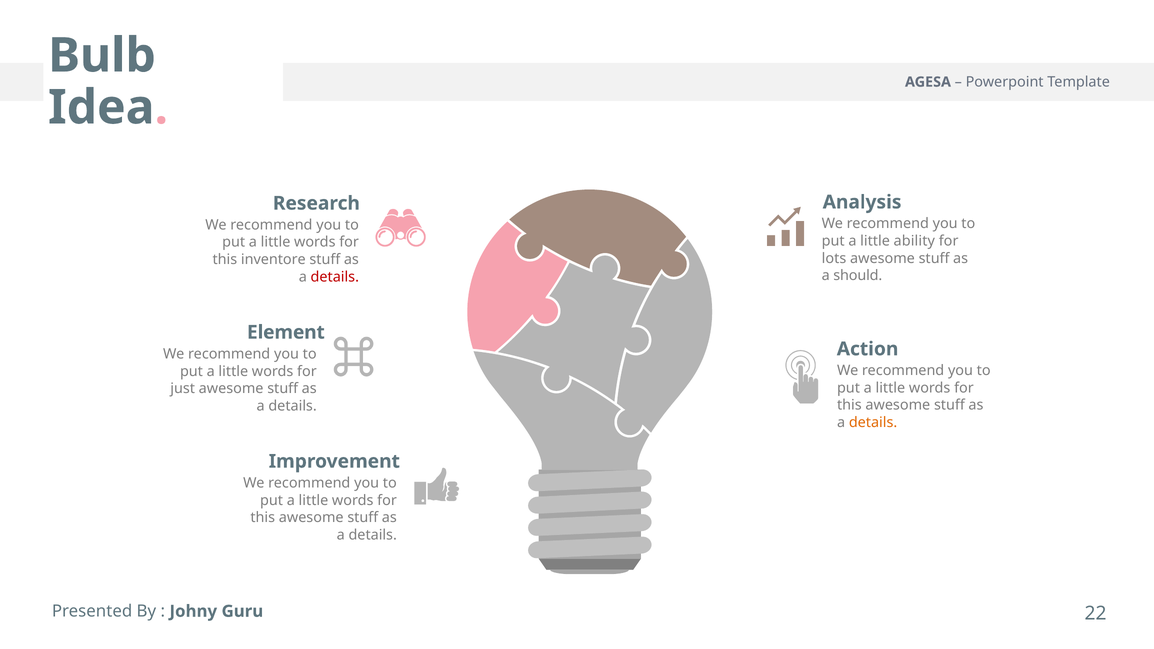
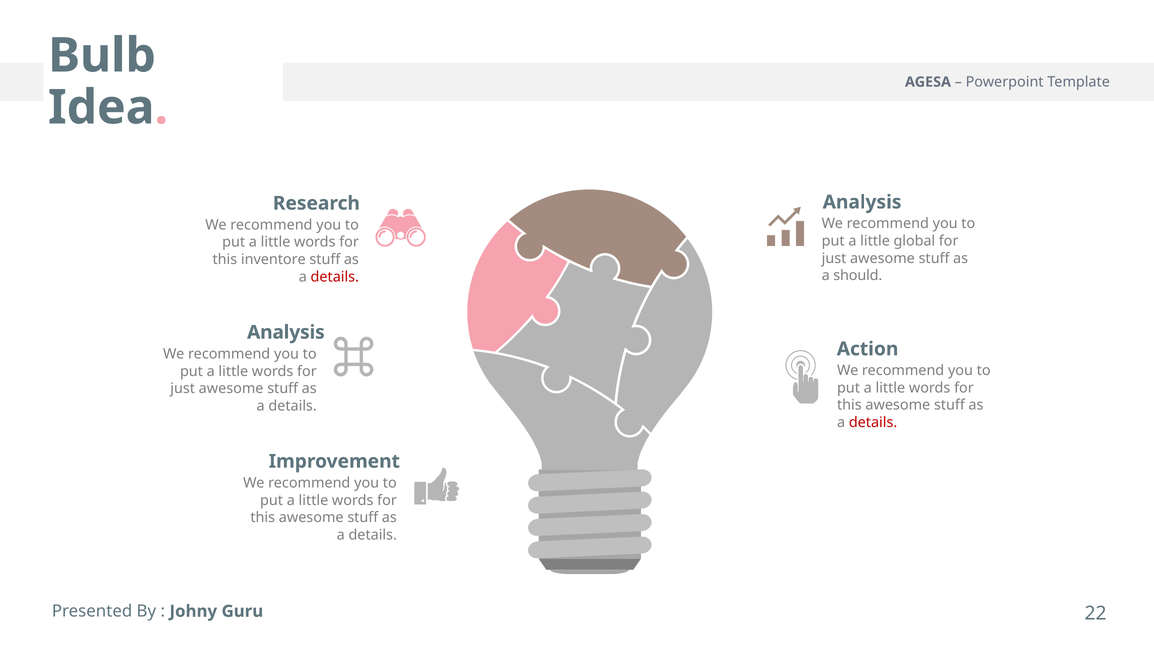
ability: ability -> global
lots at (834, 258): lots -> just
Element at (286, 332): Element -> Analysis
details at (873, 423) colour: orange -> red
